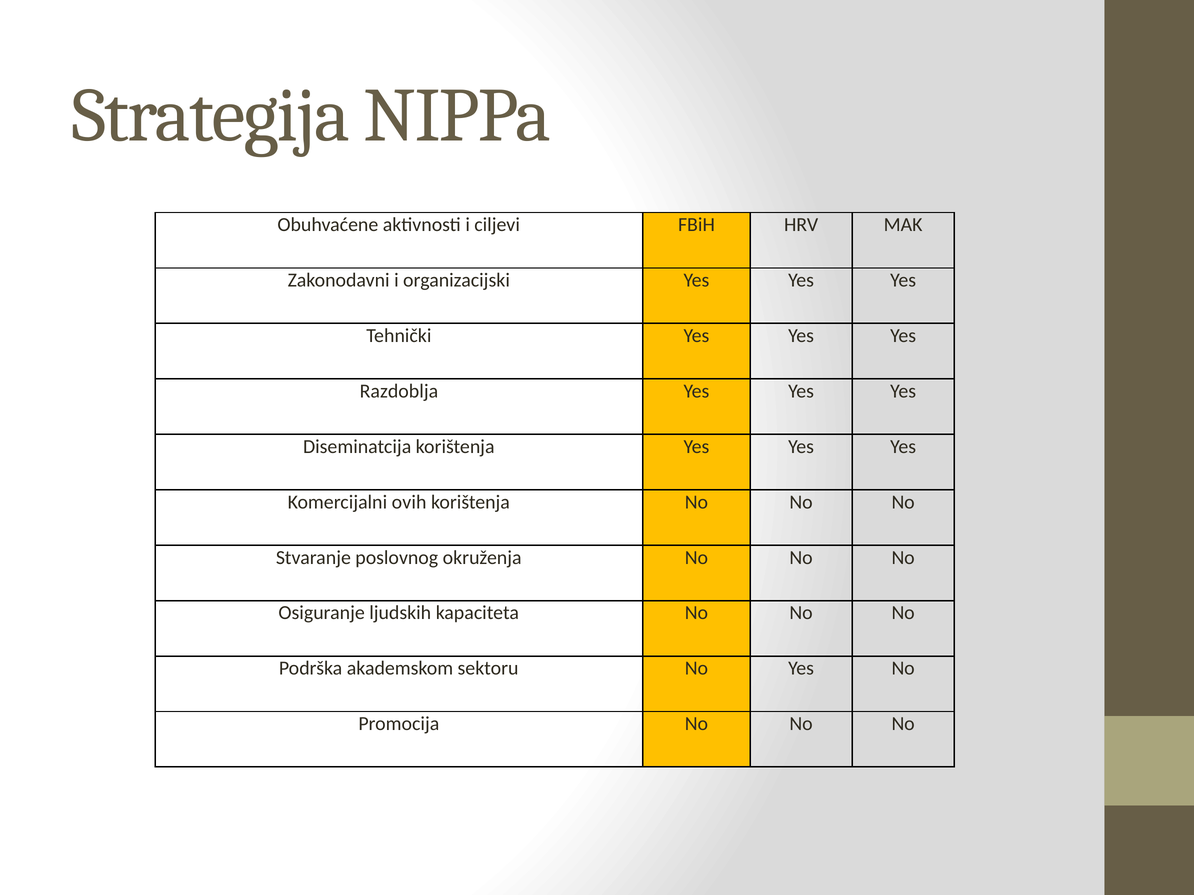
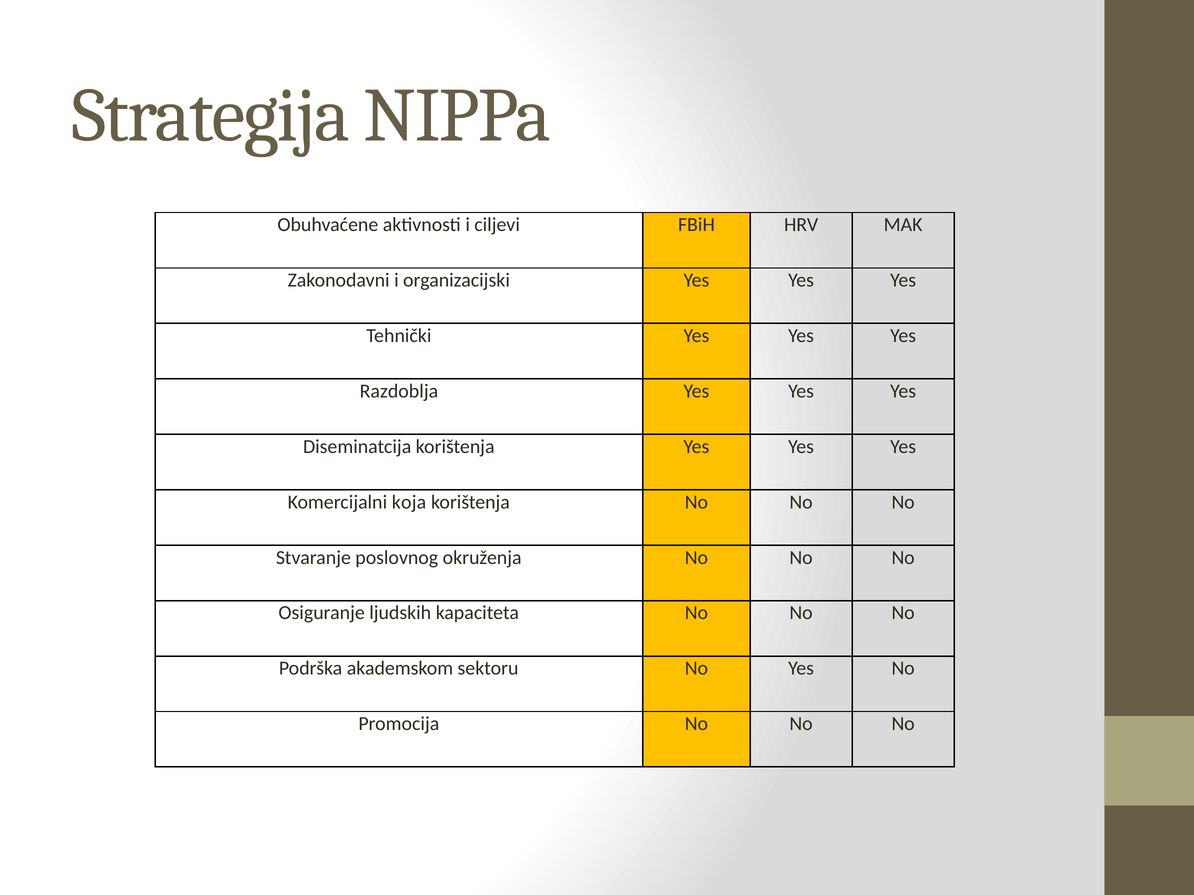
ovih: ovih -> koja
